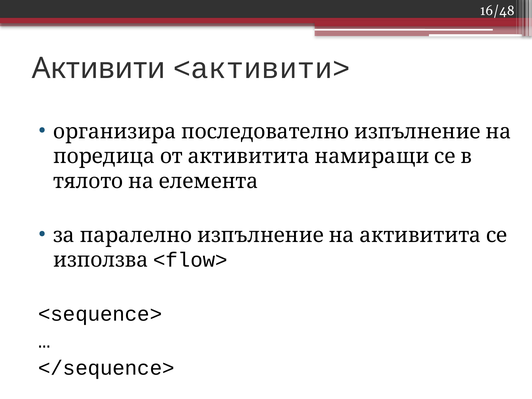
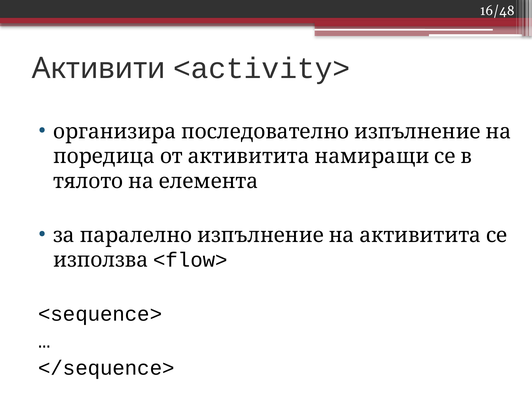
<активити>: <активити> -> <activity>
